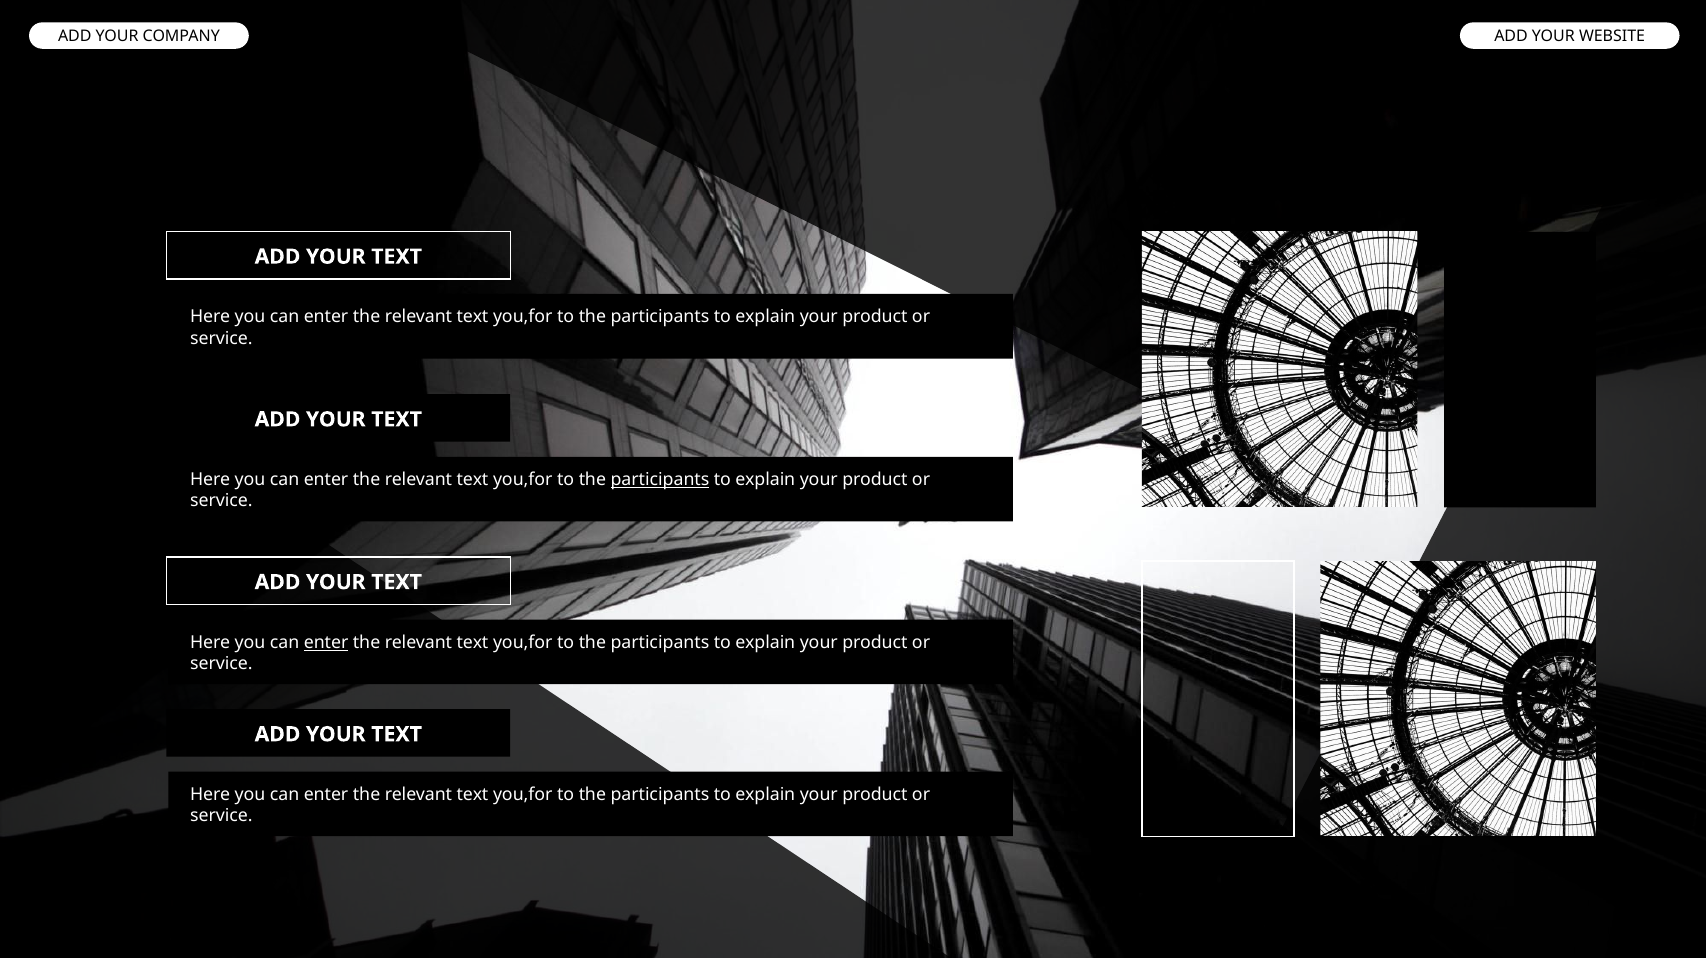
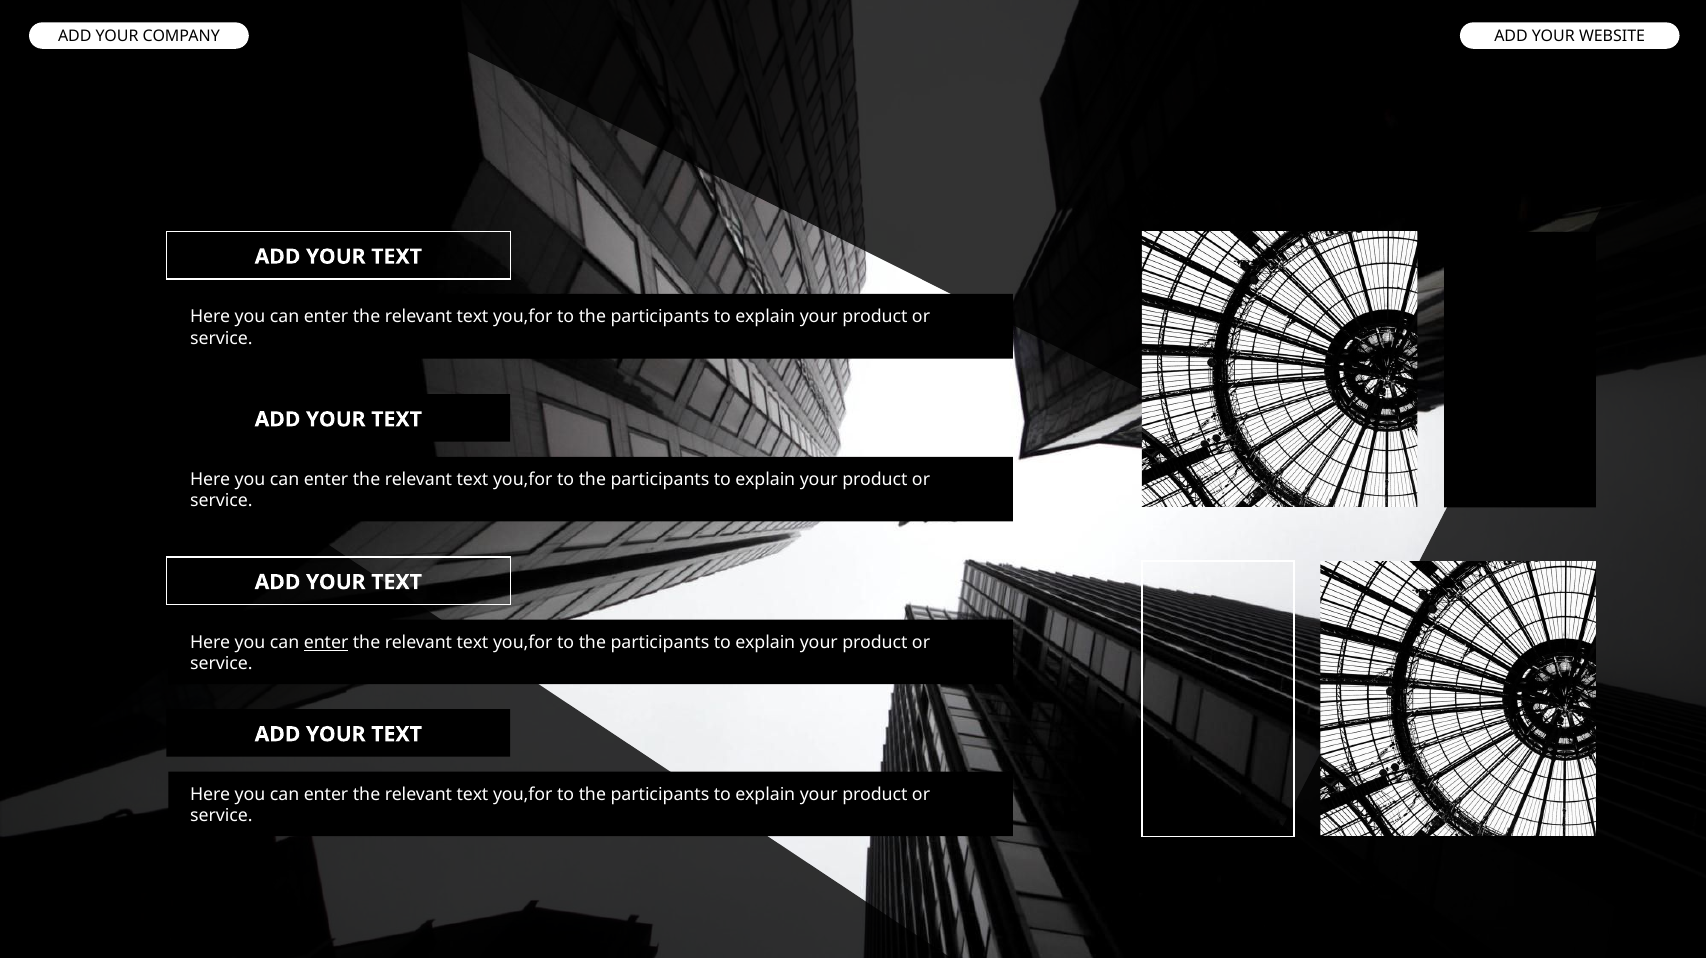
participants at (660, 480) underline: present -> none
